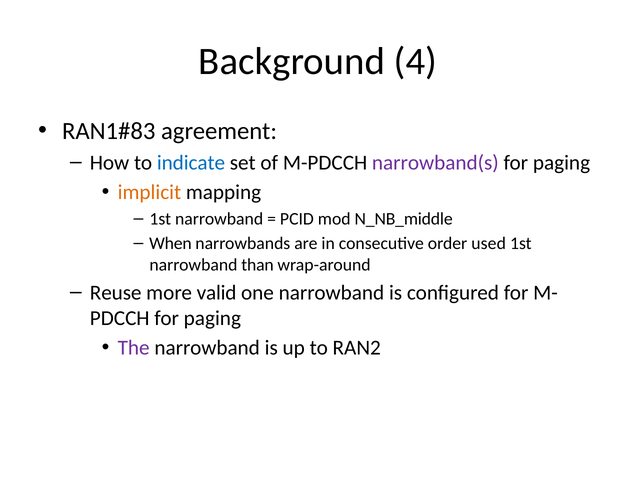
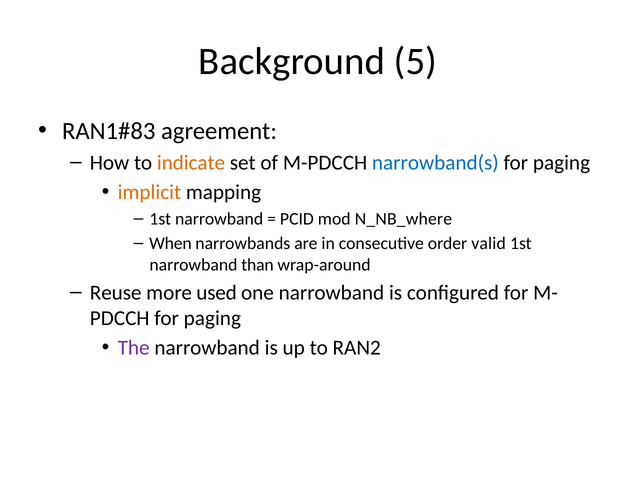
4: 4 -> 5
indicate colour: blue -> orange
narrowband(s colour: purple -> blue
N_NB_middle: N_NB_middle -> N_NB_where
used: used -> valid
valid: valid -> used
